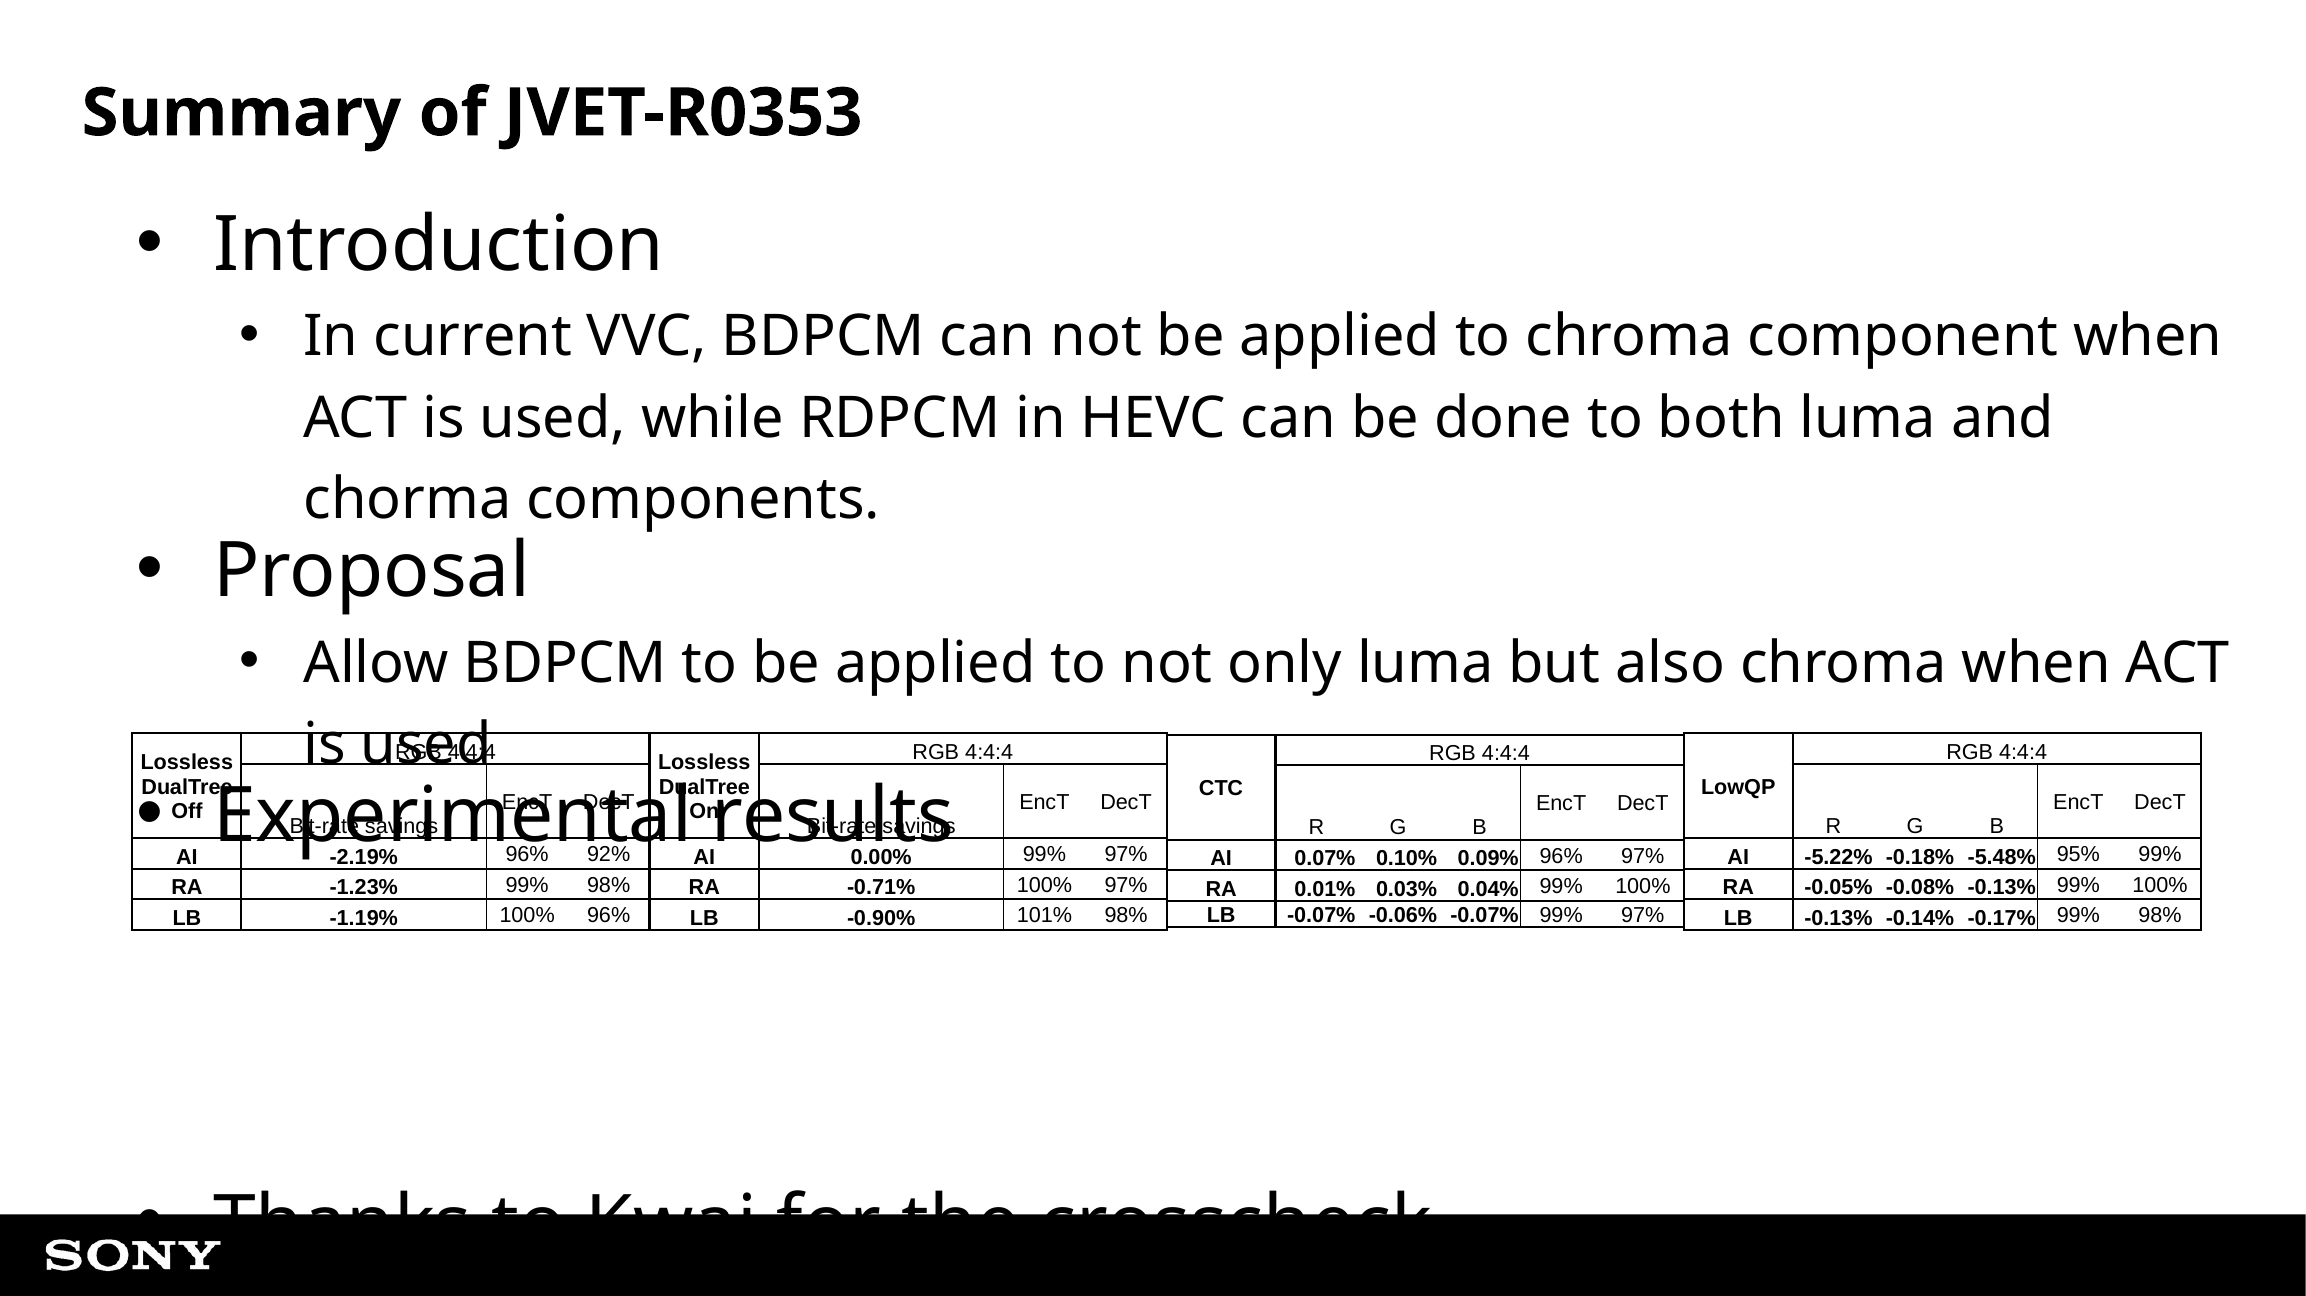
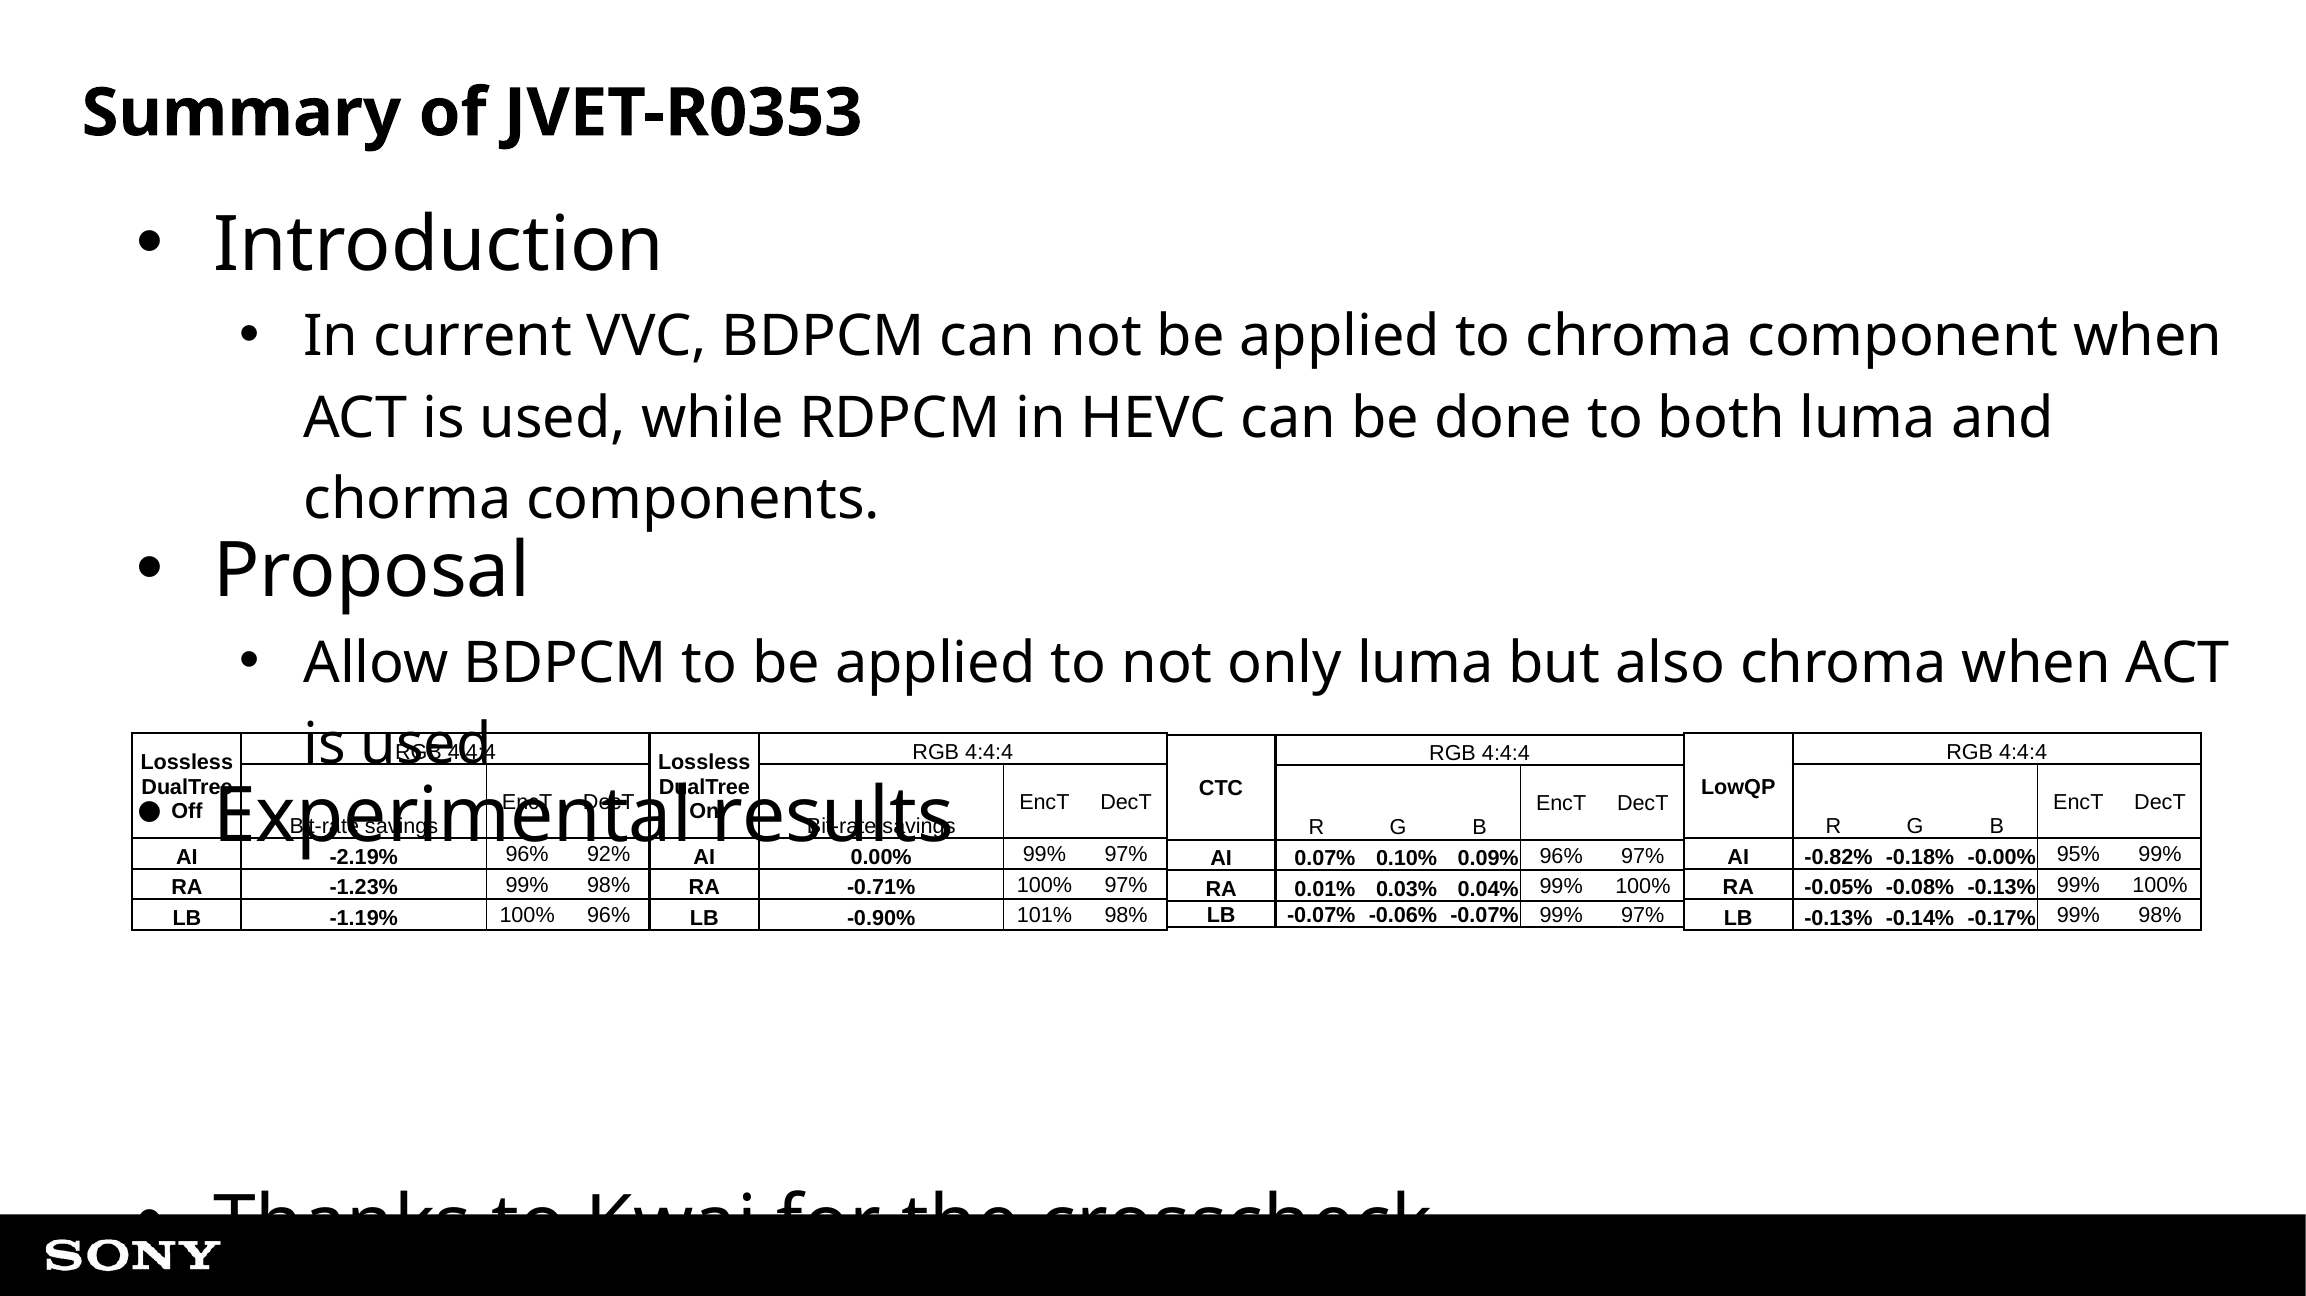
-5.22%: -5.22% -> -0.82%
-5.48%: -5.48% -> -0.00%
